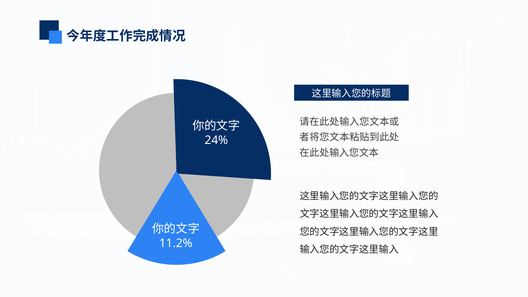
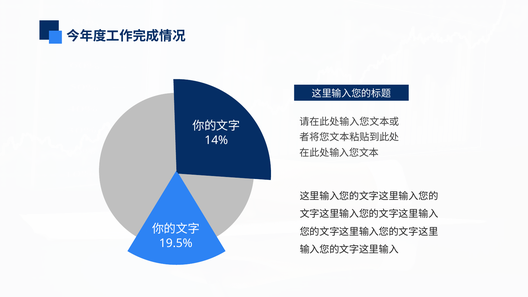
24%: 24% -> 14%
11.2%: 11.2% -> 19.5%
